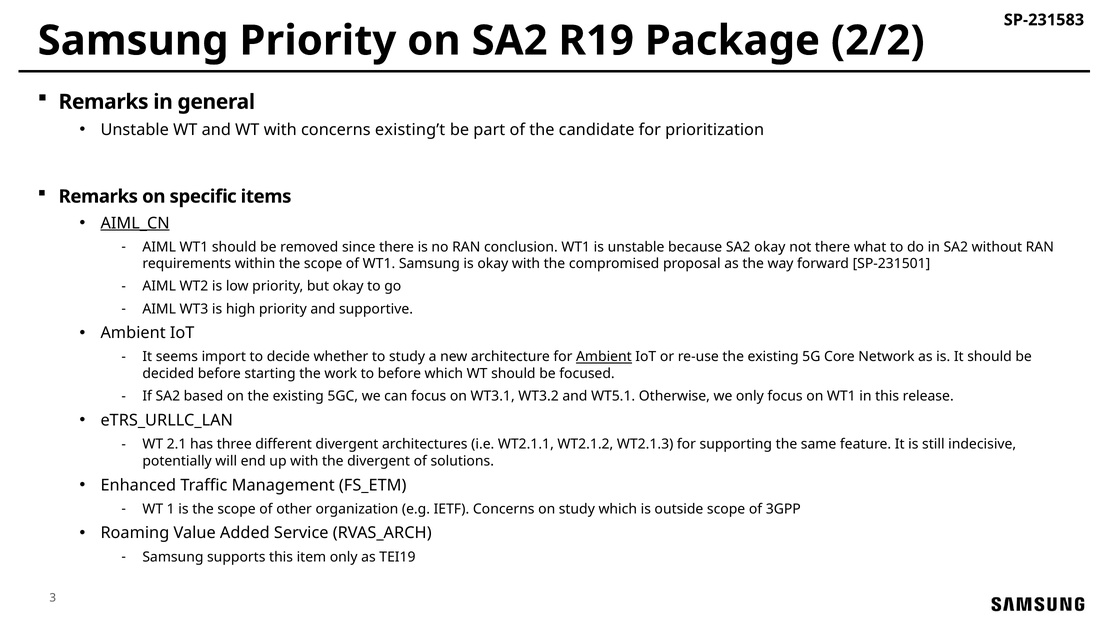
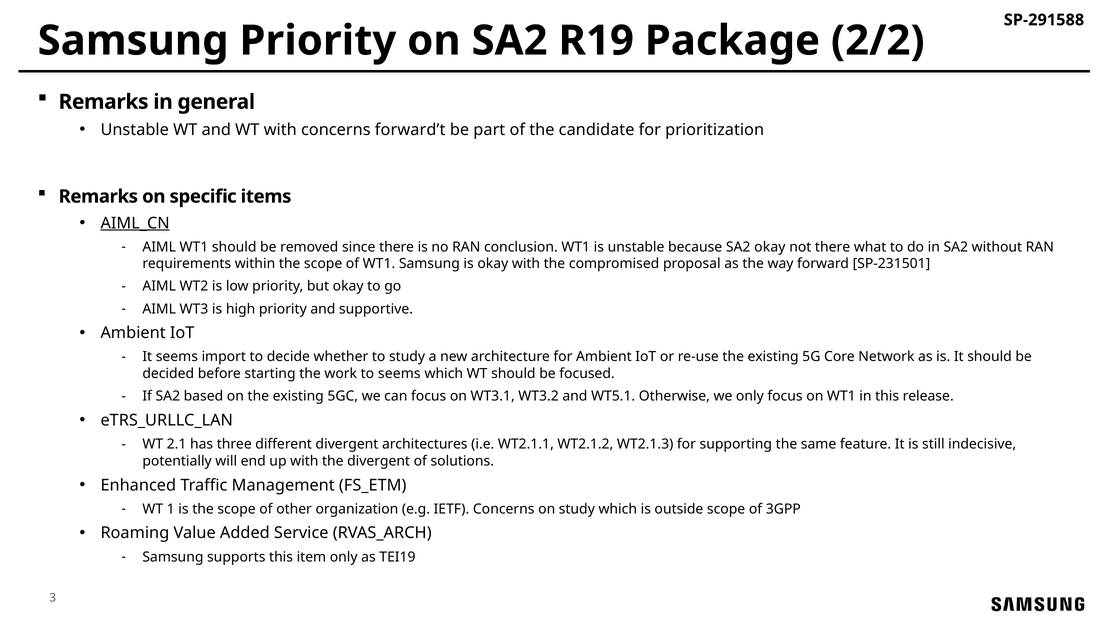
SP-231583: SP-231583 -> SP-291588
existing’t: existing’t -> forward’t
Ambient at (604, 357) underline: present -> none
to before: before -> seems
